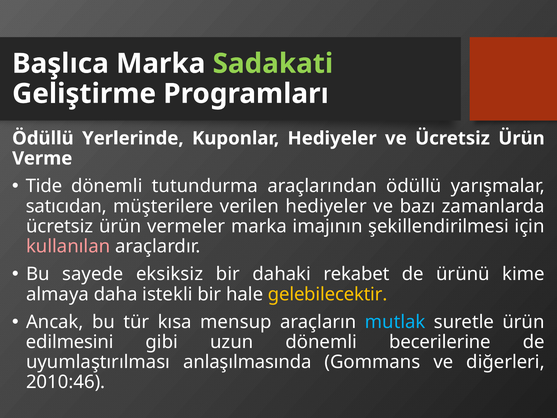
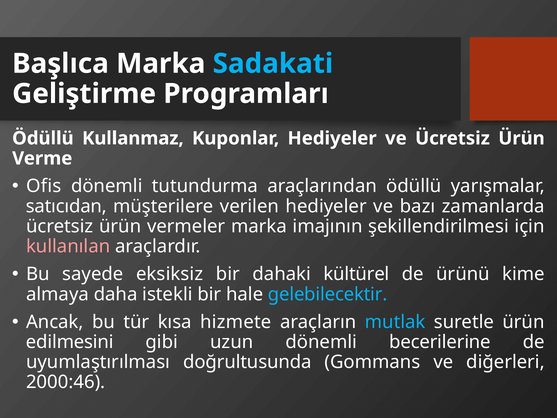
Sadakati colour: light green -> light blue
Yerlerinde: Yerlerinde -> Kullanmaz
Tide: Tide -> Ofis
rekabet: rekabet -> kültürel
gelebilecektir colour: yellow -> light blue
mensup: mensup -> hizmete
anlaşılmasında: anlaşılmasında -> doğrultusunda
2010:46: 2010:46 -> 2000:46
